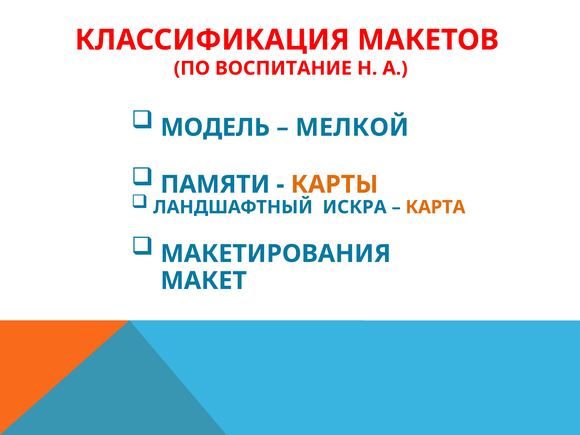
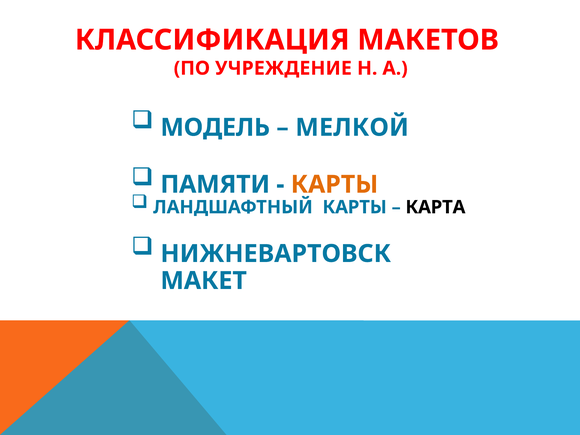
ВОСПИТАНИЕ: ВОСПИТАНИЕ -> УЧРЕЖДЕНИЕ
ЛАНДШАФТНЫЙ ИСКРА: ИСКРА -> КАРТЫ
КАРТА colour: orange -> black
МАКЕТИРОВАНИЯ: МАКЕТИРОВАНИЯ -> НИЖНЕВАРТОВСК
